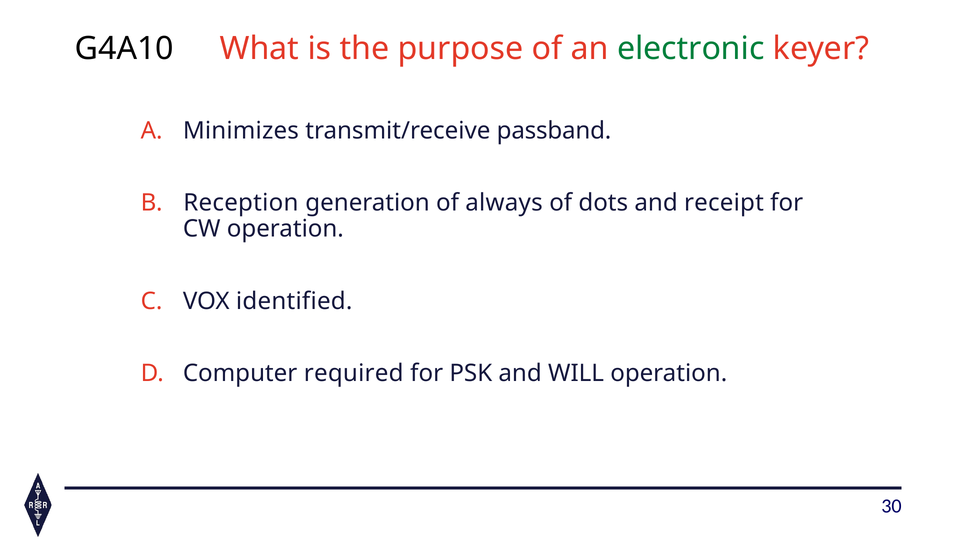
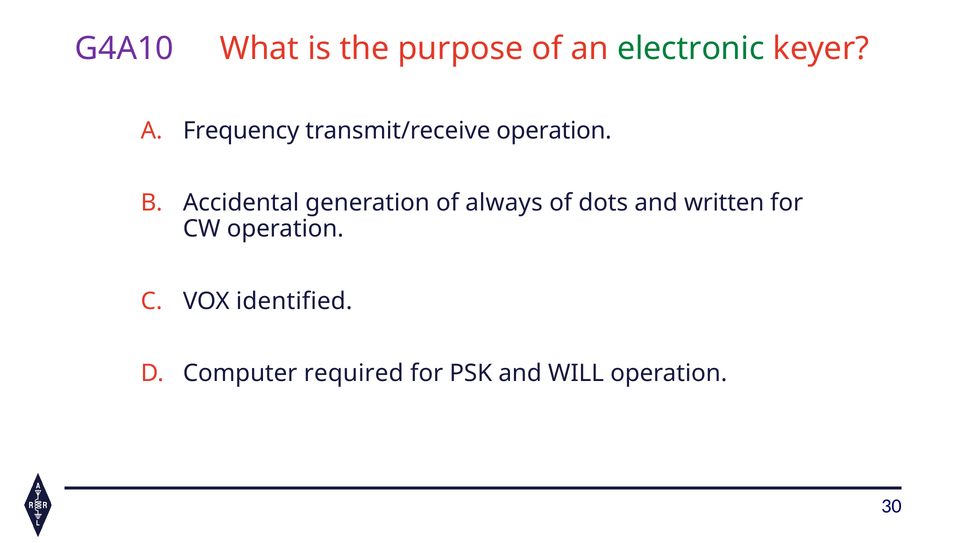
G4A10 colour: black -> purple
Minimizes: Minimizes -> Frequency
transmit/receive passband: passband -> operation
Reception: Reception -> Accidental
receipt: receipt -> written
